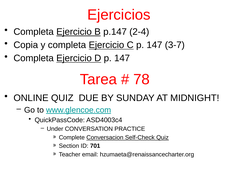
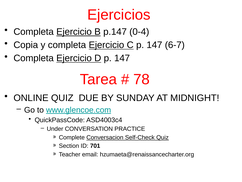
2-4: 2-4 -> 0-4
3-7: 3-7 -> 6-7
